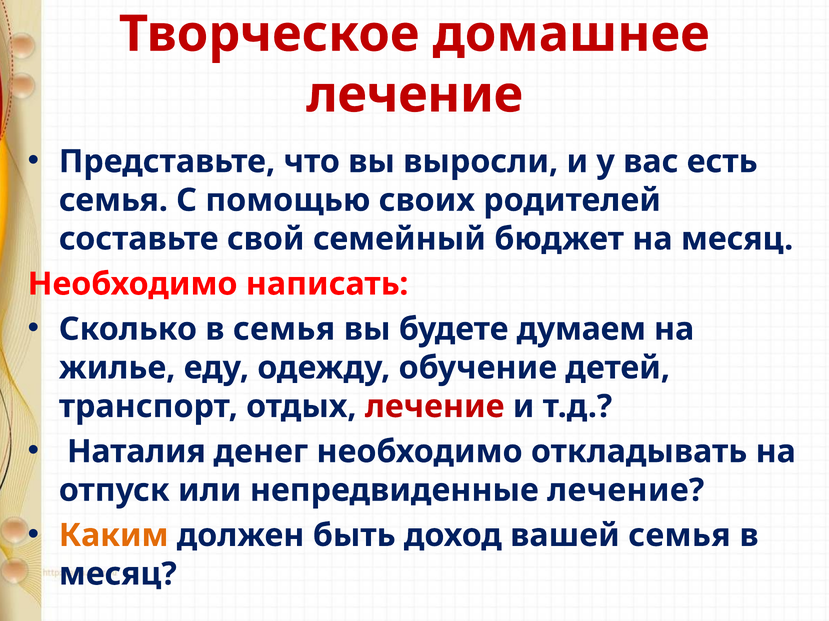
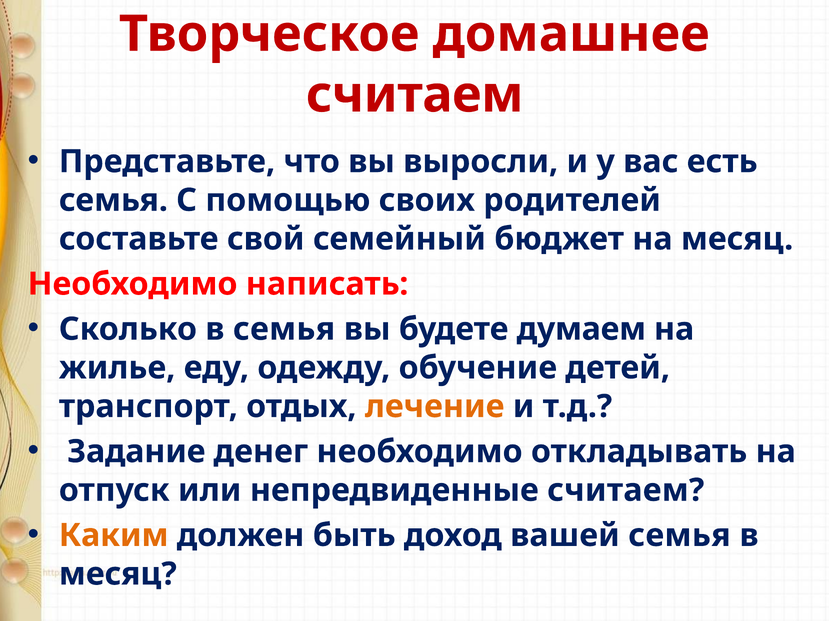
лечение at (415, 95): лечение -> считаем
лечение at (435, 407) colour: red -> orange
Наталия: Наталия -> Задание
непредвиденные лечение: лечение -> считаем
